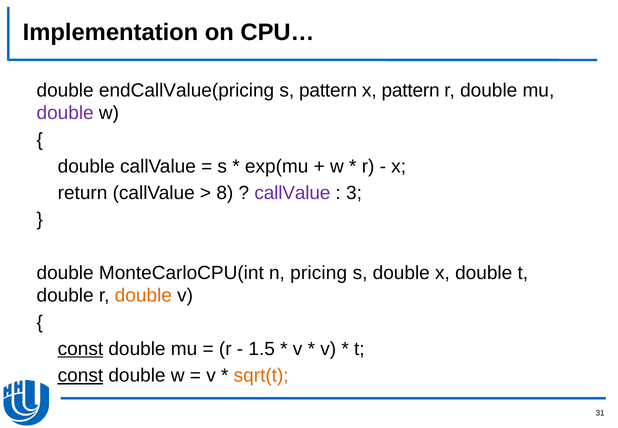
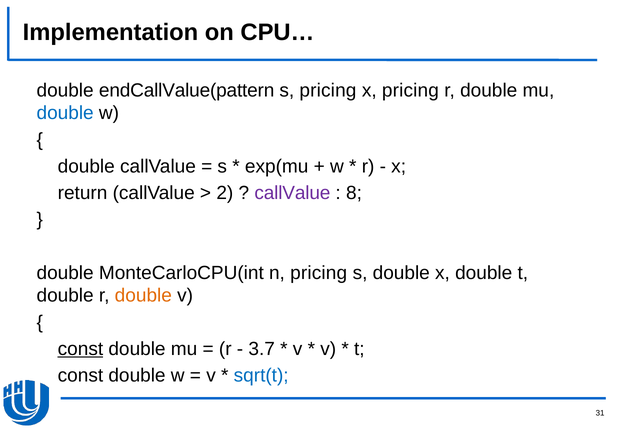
endCallValue(pricing: endCallValue(pricing -> endCallValue(pattern
s pattern: pattern -> pricing
x pattern: pattern -> pricing
double at (65, 113) colour: purple -> blue
8: 8 -> 2
3: 3 -> 8
1.5: 1.5 -> 3.7
const at (80, 376) underline: present -> none
sqrt(t colour: orange -> blue
